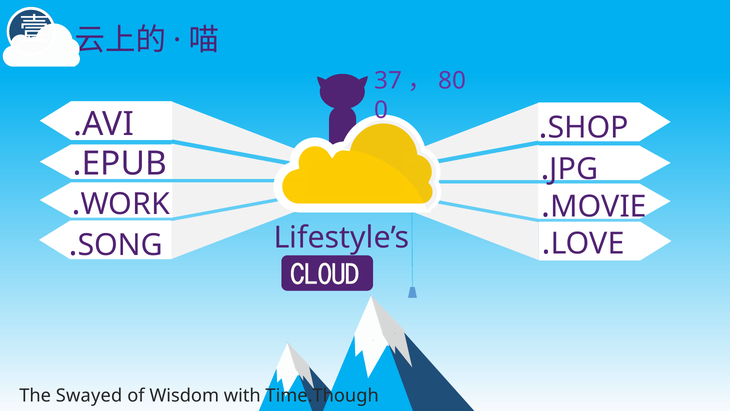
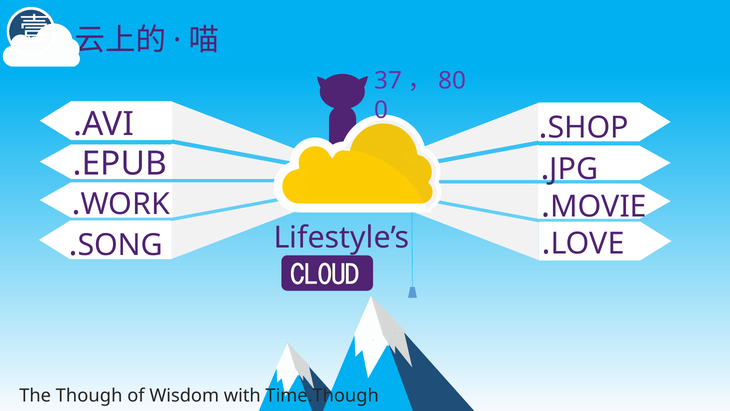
Swayed: Swayed -> Though
